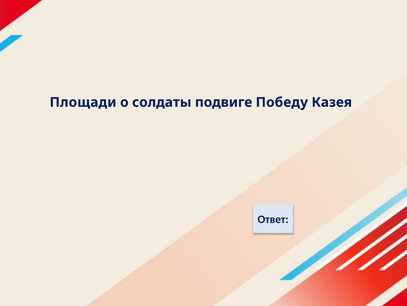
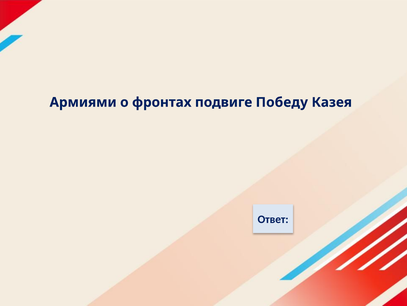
Площади: Площади -> Армиями
солдаты: солдаты -> фронтах
